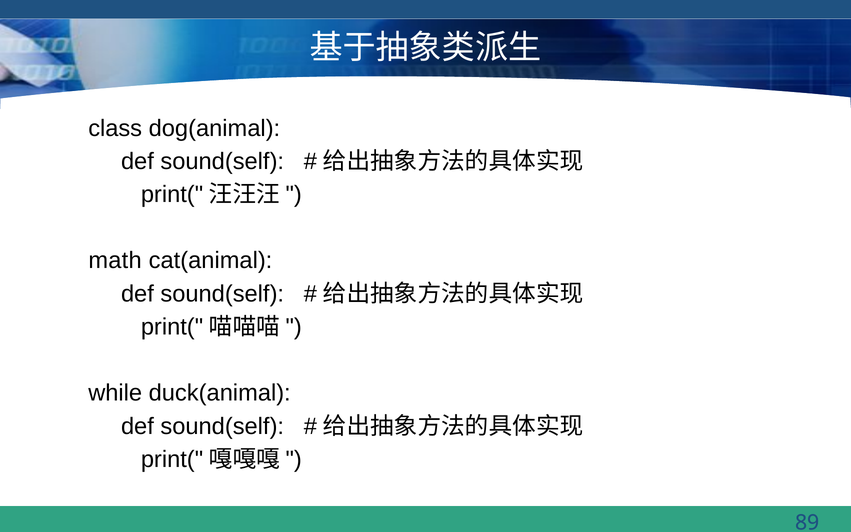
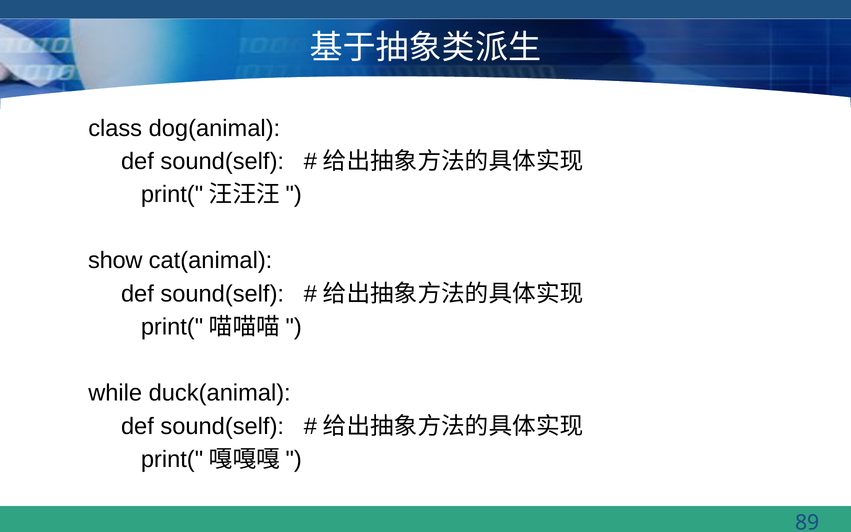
math: math -> show
